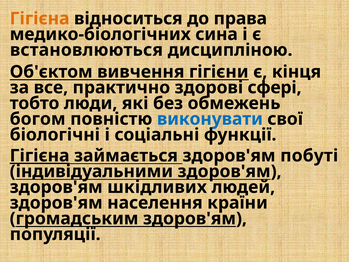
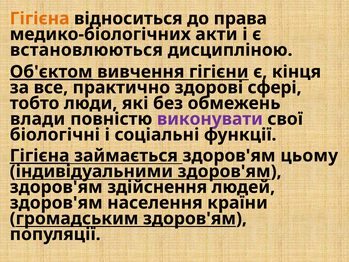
сина: сина -> акти
Об'єктом underline: none -> present
богом: богом -> влади
виконувати colour: blue -> purple
побуті: побуті -> цьому
шкідливих: шкідливих -> здійснення
